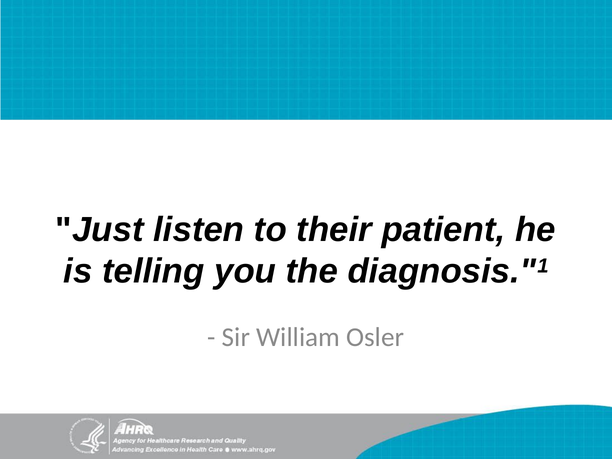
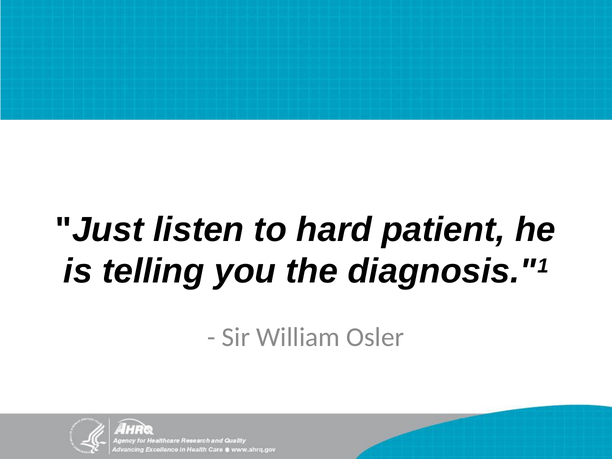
their: their -> hard
